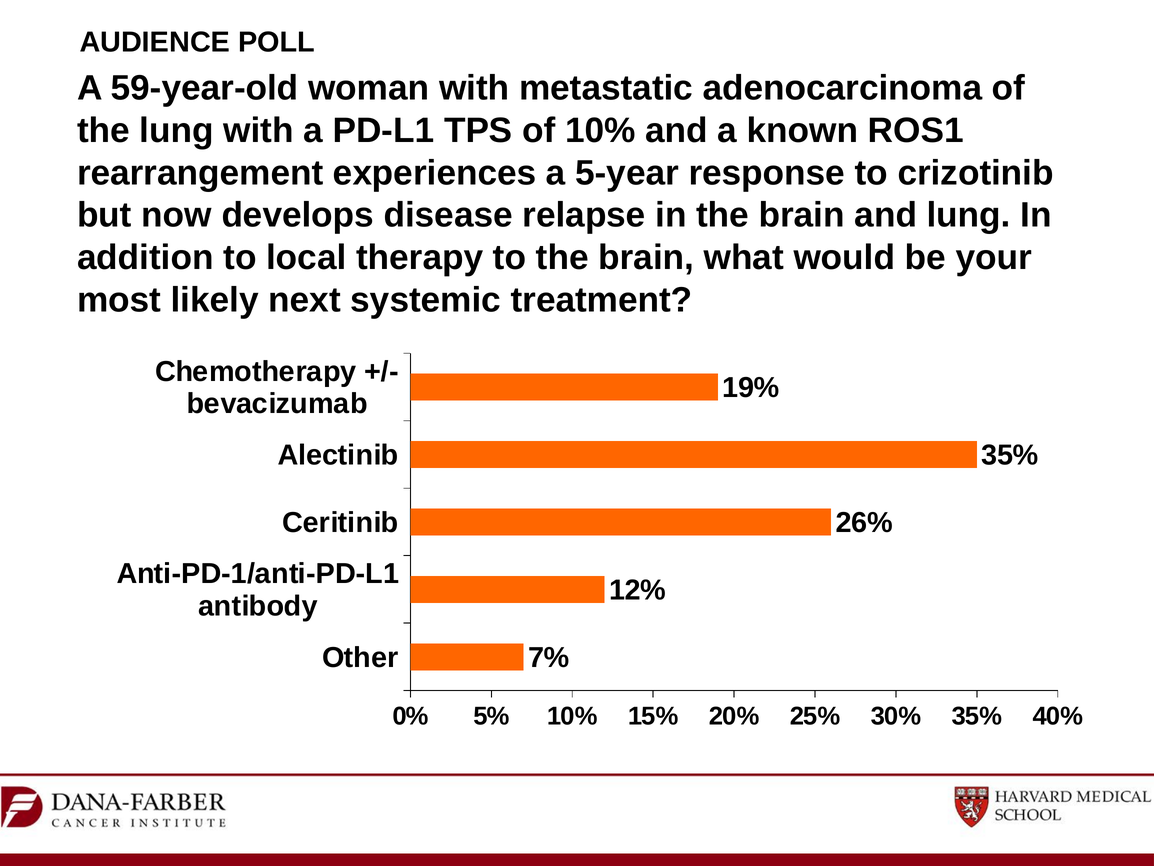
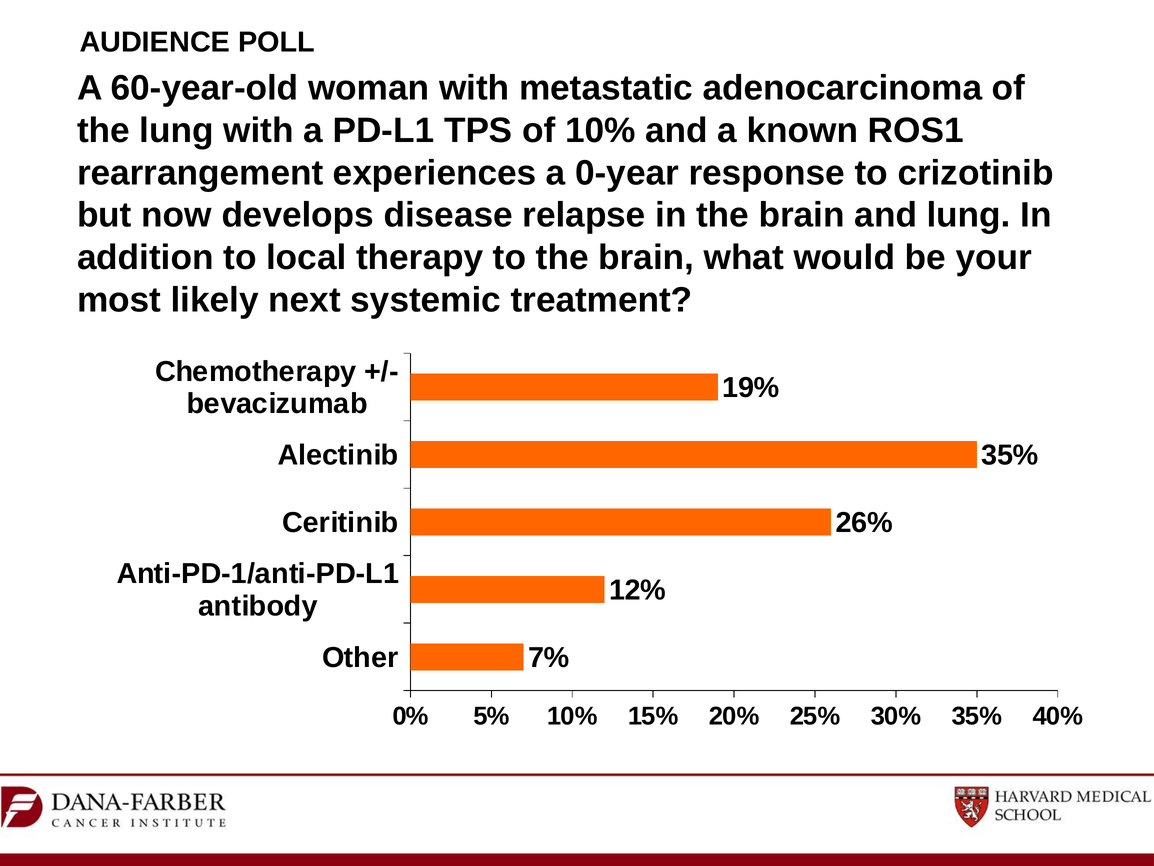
59-year-old: 59-year-old -> 60-year-old
5-year: 5-year -> 0-year
